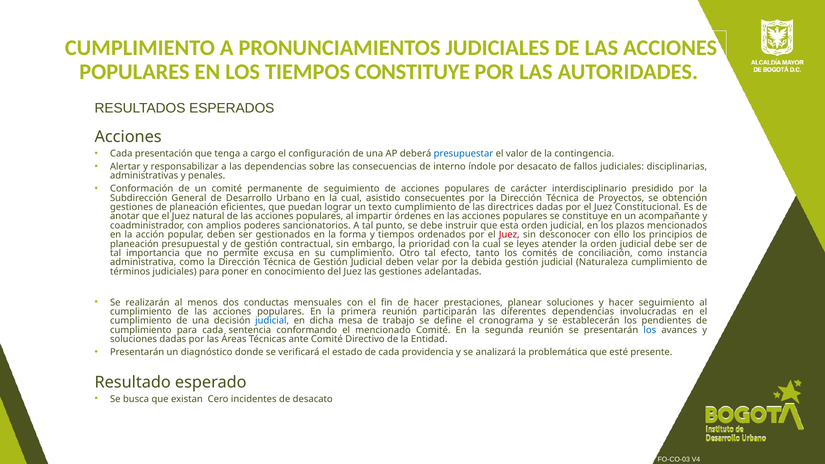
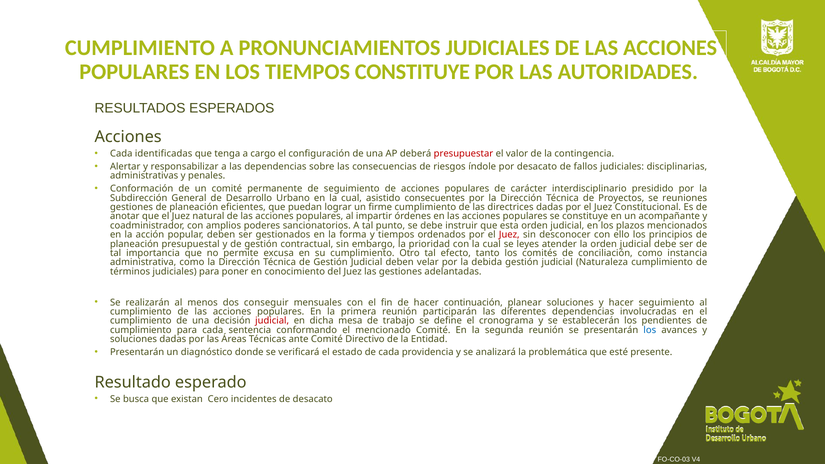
presentación: presentación -> identificadas
presupuestar colour: blue -> red
interno: interno -> riesgos
obtención: obtención -> reuniones
texto: texto -> firme
conductas: conductas -> conseguir
prestaciones: prestaciones -> continuación
judicial at (272, 321) colour: blue -> red
